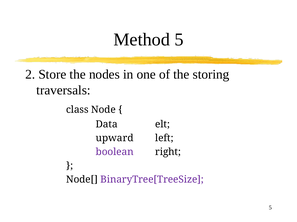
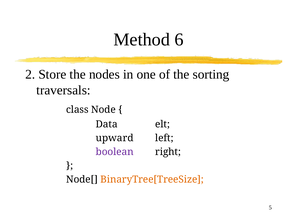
Method 5: 5 -> 6
storing: storing -> sorting
BinaryTree[TreeSize colour: purple -> orange
